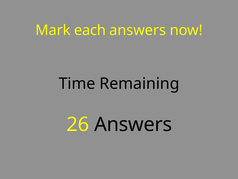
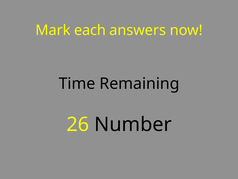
26 Answers: Answers -> Number
